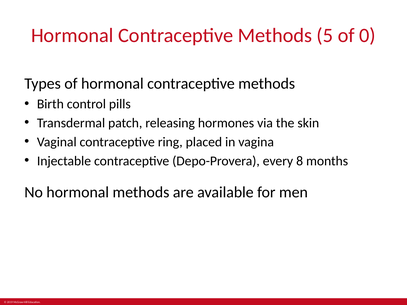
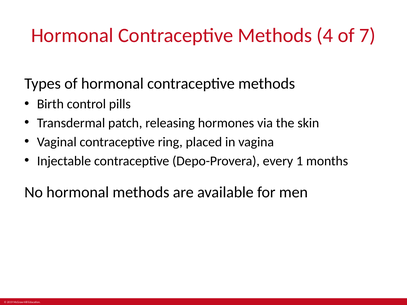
5: 5 -> 4
0: 0 -> 7
8: 8 -> 1
